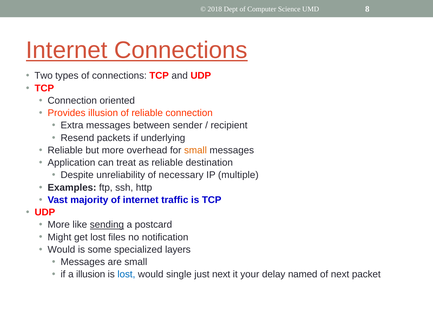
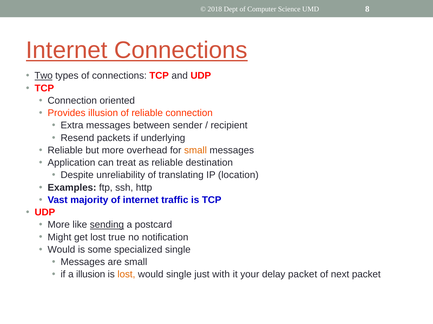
Two underline: none -> present
necessary: necessary -> translating
multiple: multiple -> location
files: files -> true
specialized layers: layers -> single
lost at (126, 275) colour: blue -> orange
just next: next -> with
delay named: named -> packet
